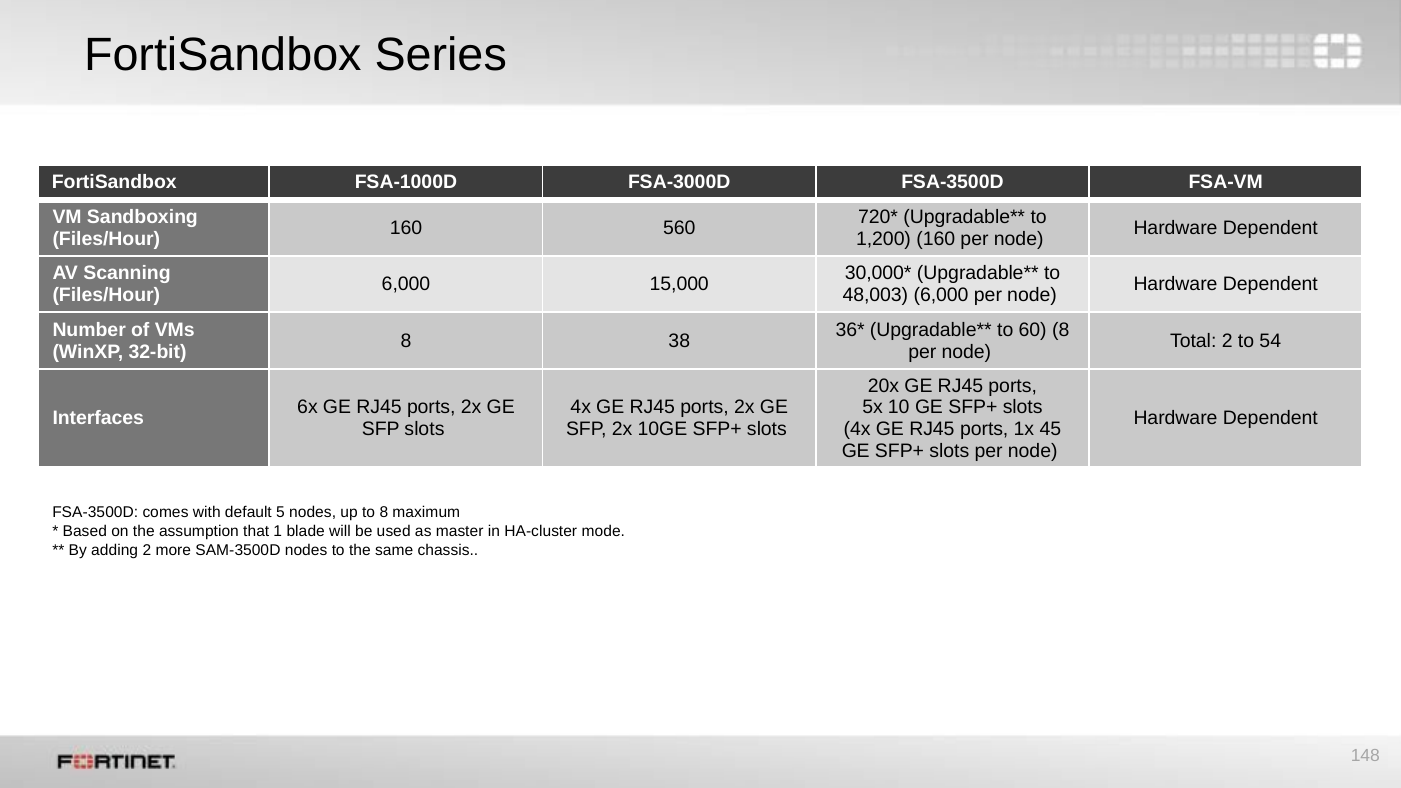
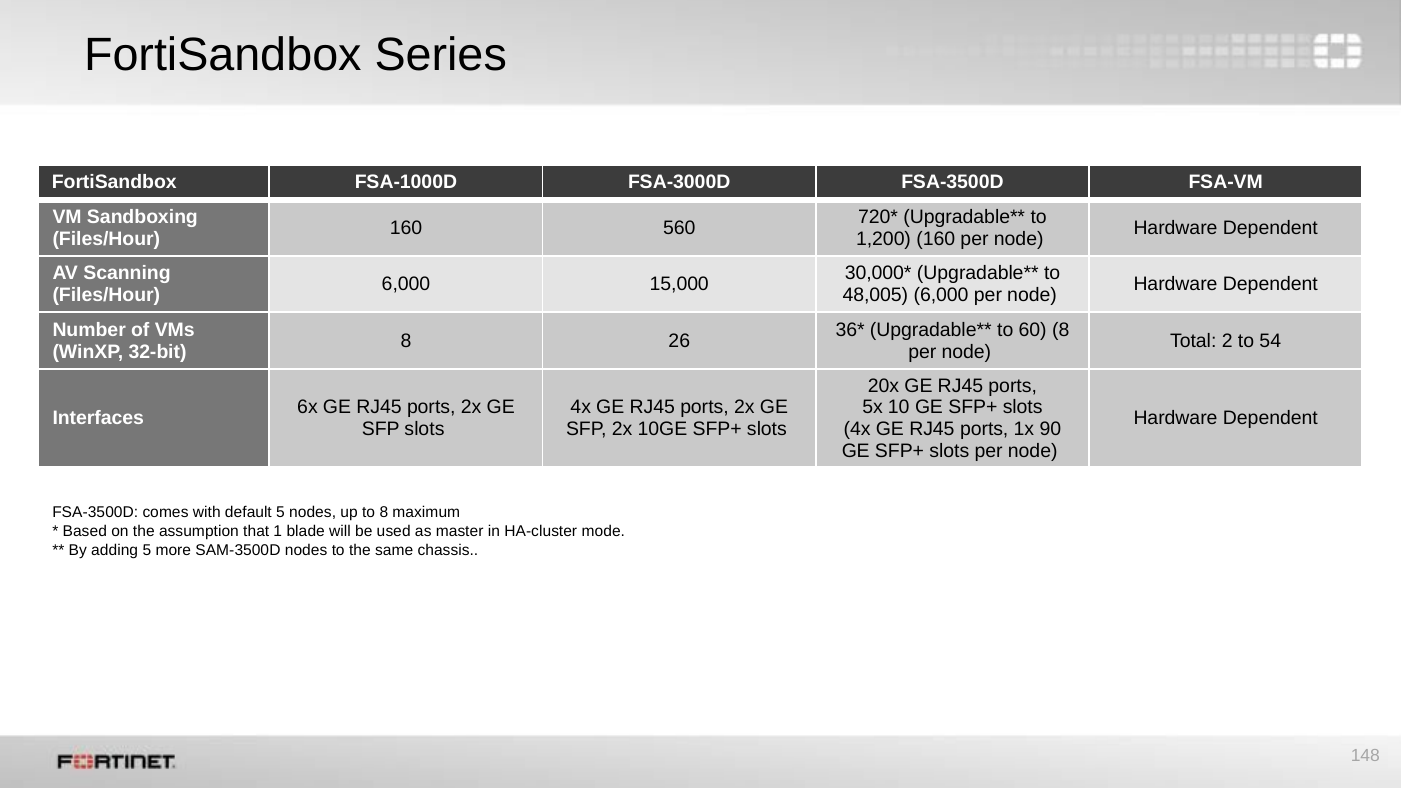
48,003: 48,003 -> 48,005
38: 38 -> 26
45: 45 -> 90
adding 2: 2 -> 5
